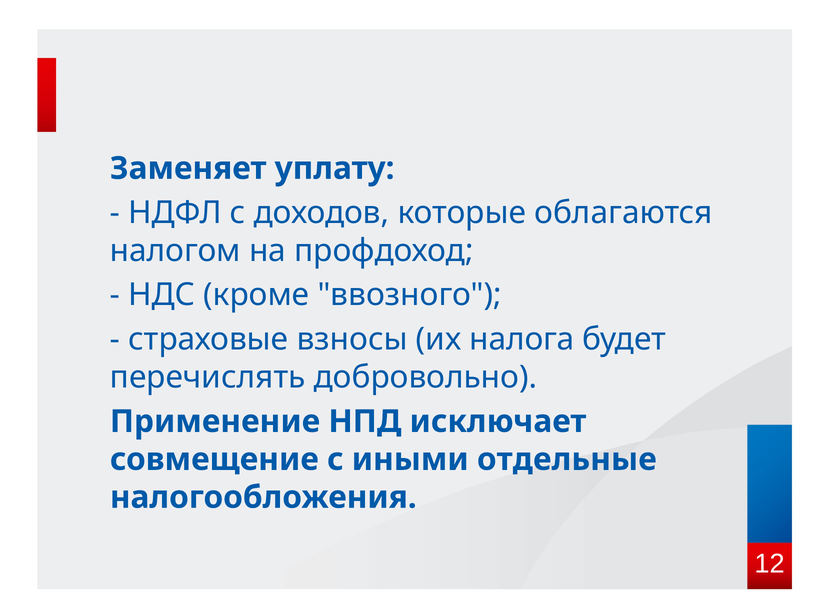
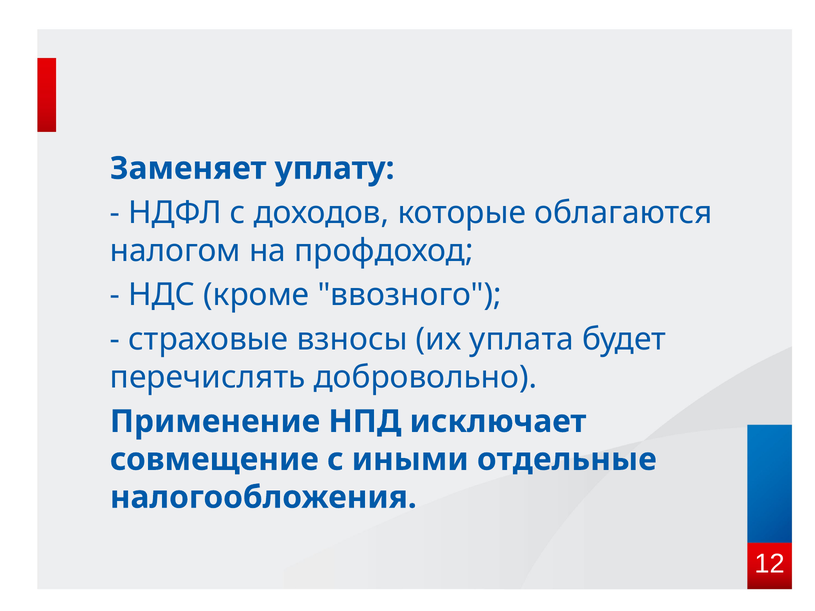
налога: налога -> уплата
